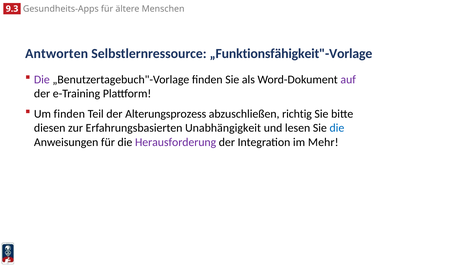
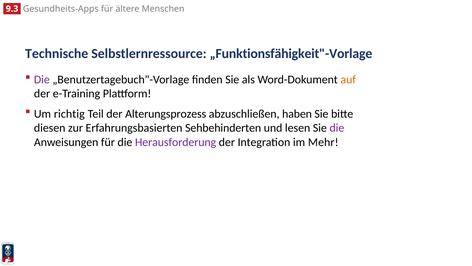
Antworten: Antworten -> Technische
auf colour: purple -> orange
Um finden: finden -> richtig
richtig: richtig -> haben
Unabhängigkeit: Unabhängigkeit -> Sehbehinderten
die at (337, 128) colour: blue -> purple
